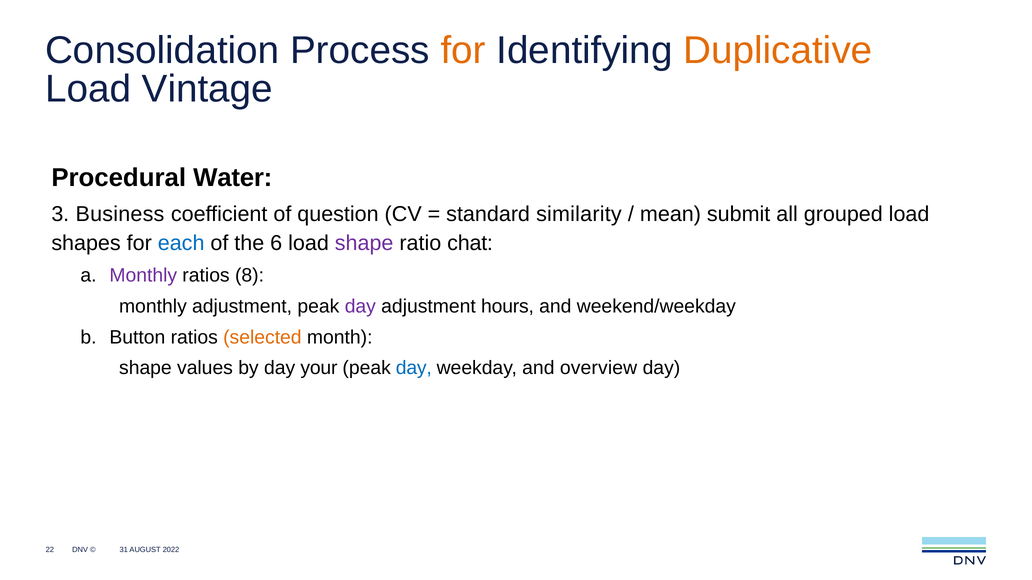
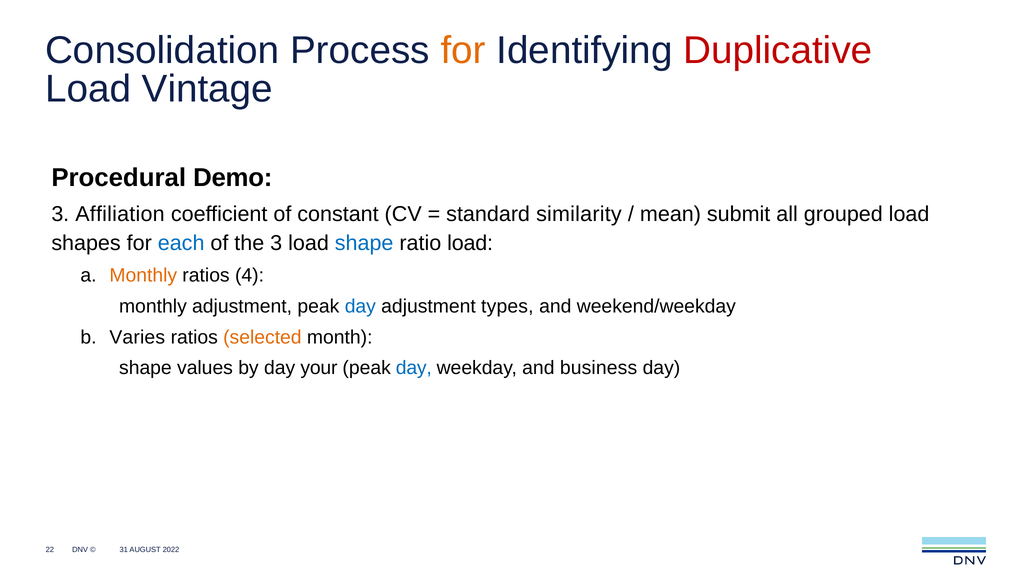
Duplicative colour: orange -> red
Water: Water -> Demo
Business: Business -> Affiliation
question: question -> constant
the 6: 6 -> 3
shape at (364, 243) colour: purple -> blue
ratio chat: chat -> load
Monthly at (143, 276) colour: purple -> orange
8: 8 -> 4
day at (360, 306) colour: purple -> blue
hours: hours -> types
Button: Button -> Varies
overview: overview -> business
